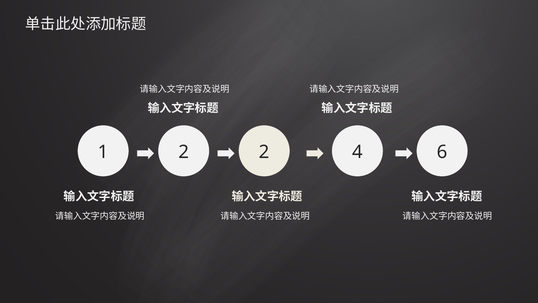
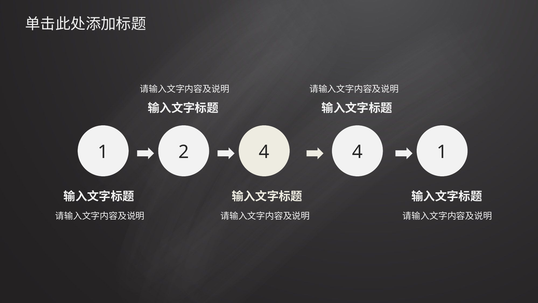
2 2: 2 -> 4
4 6: 6 -> 1
